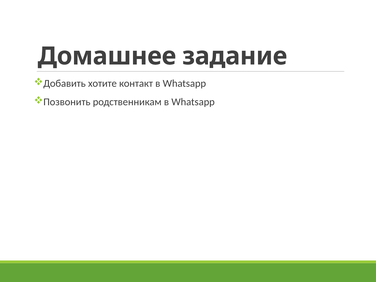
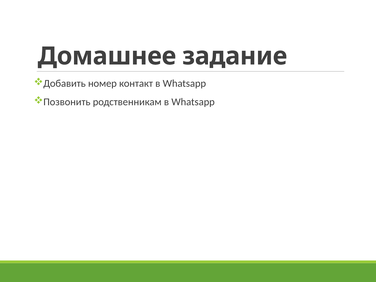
хотите: хотите -> номер
